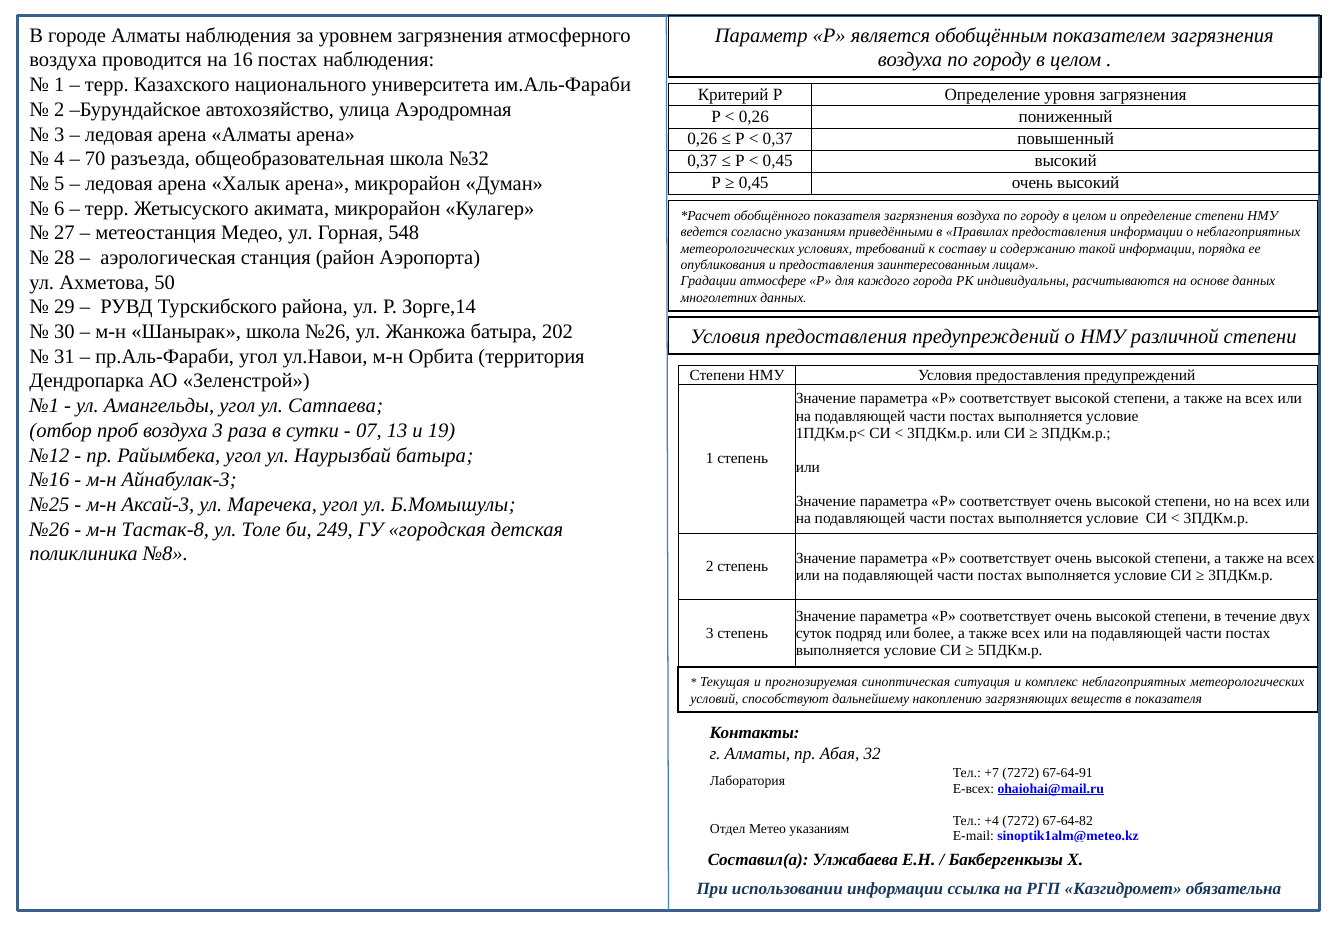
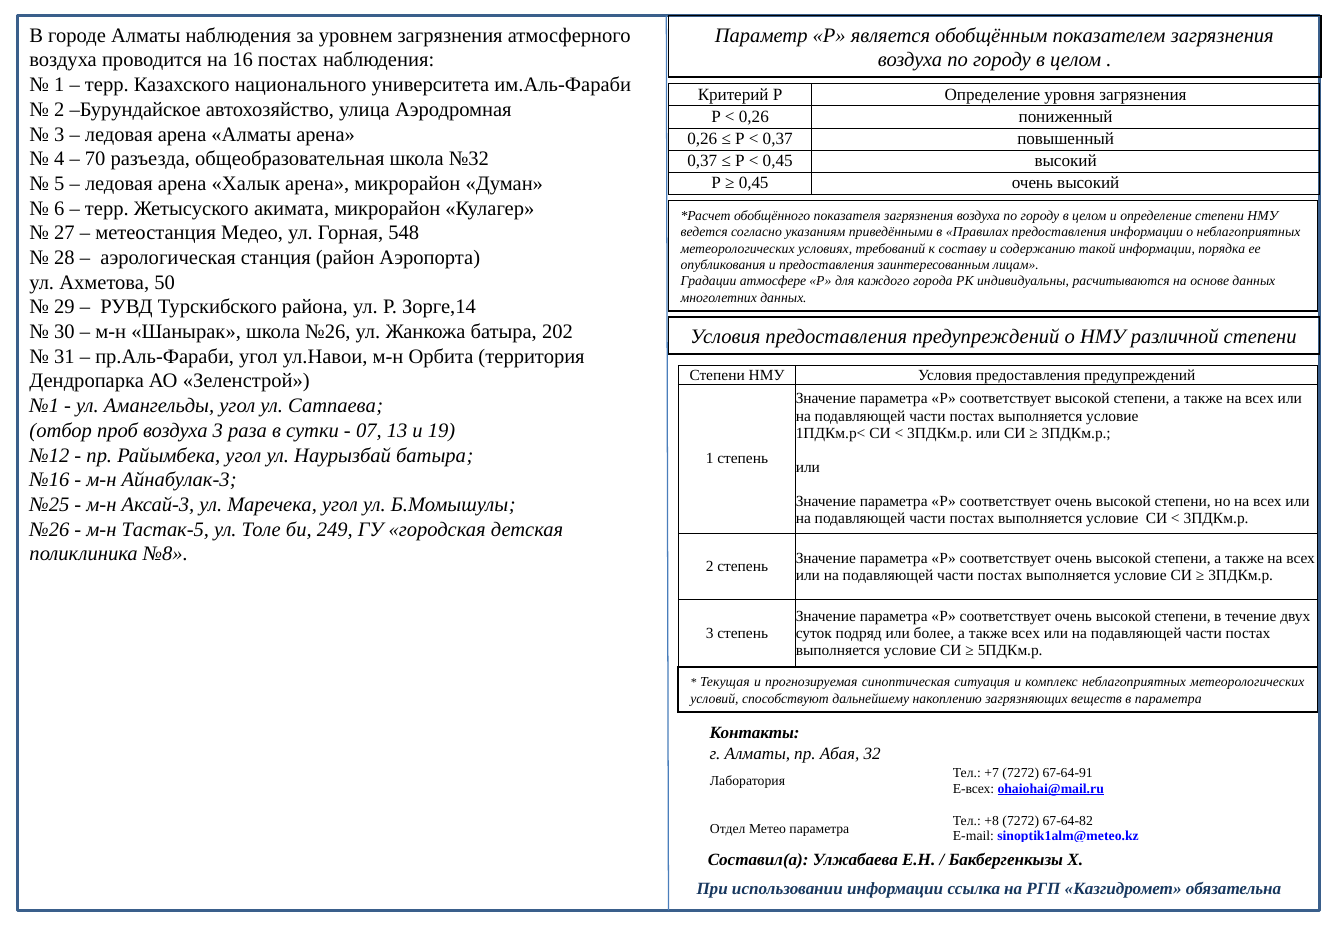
Тастак-8: Тастак-8 -> Тастак-5
в показателя: показателя -> параметра
+4: +4 -> +8
Метео указаниям: указаниям -> параметра
